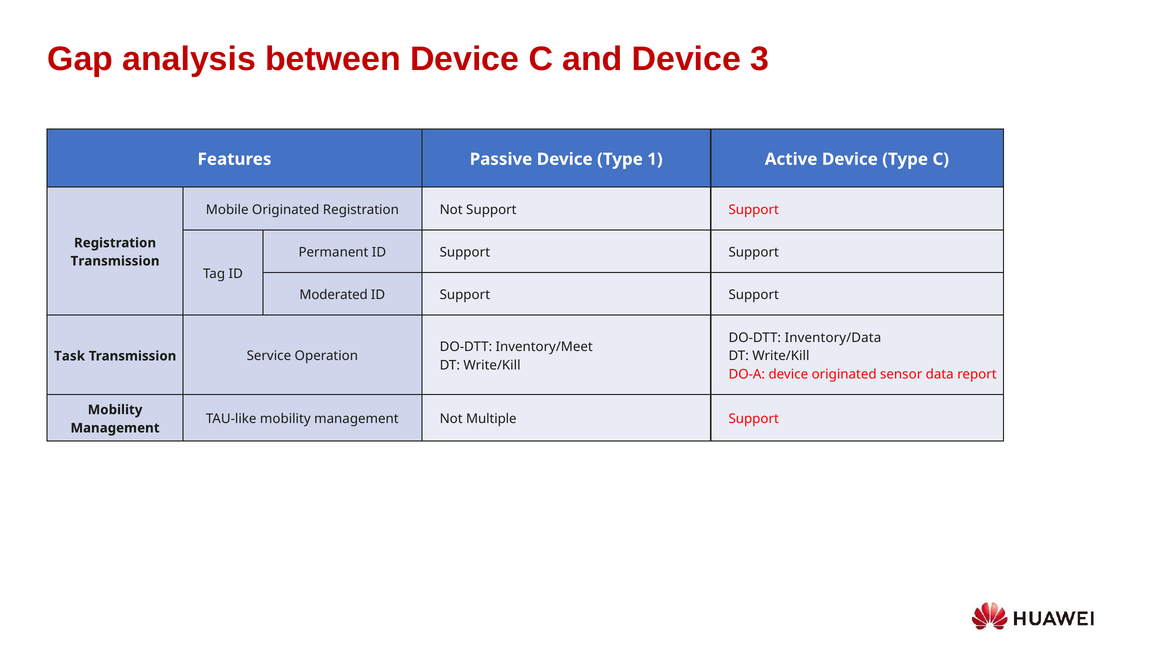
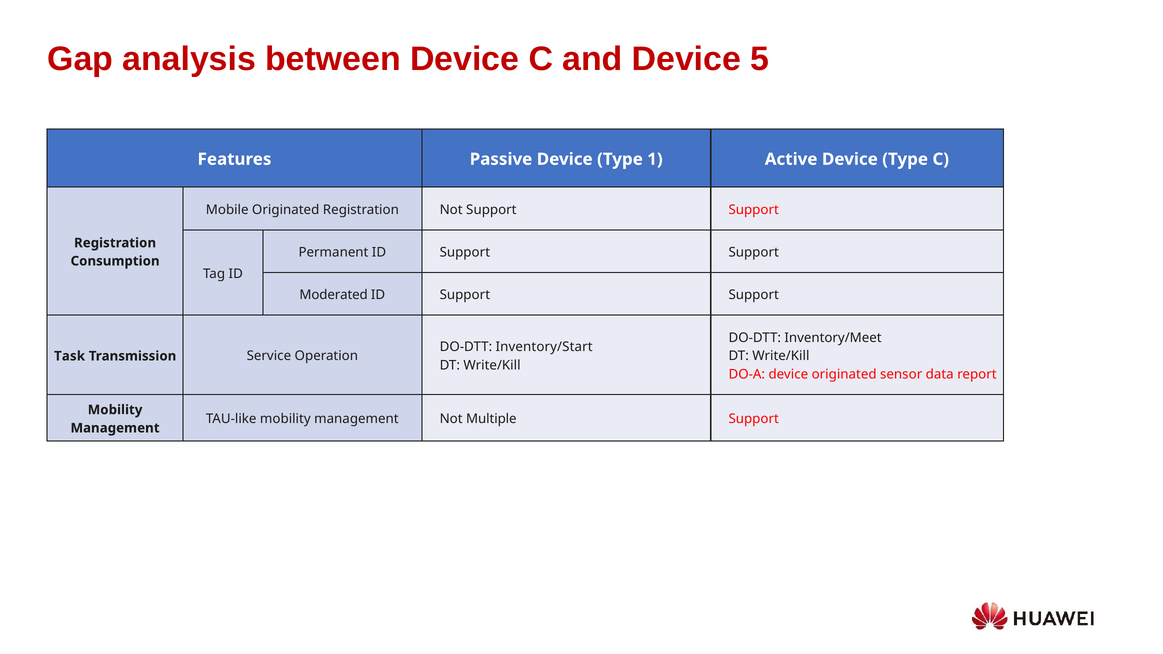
3: 3 -> 5
Transmission at (115, 261): Transmission -> Consumption
Inventory/Data: Inventory/Data -> Inventory/Meet
Inventory/Meet: Inventory/Meet -> Inventory/Start
